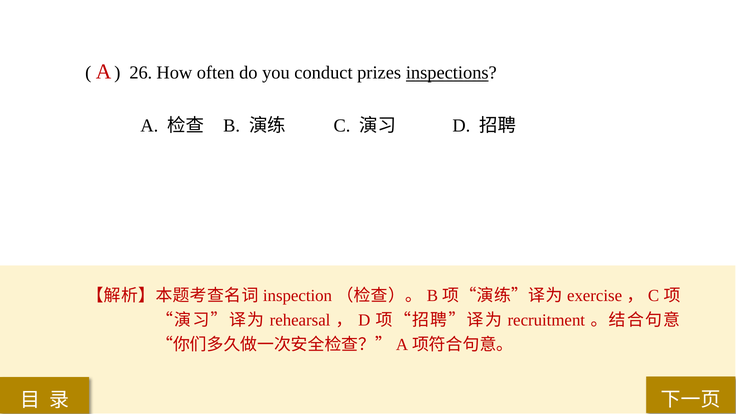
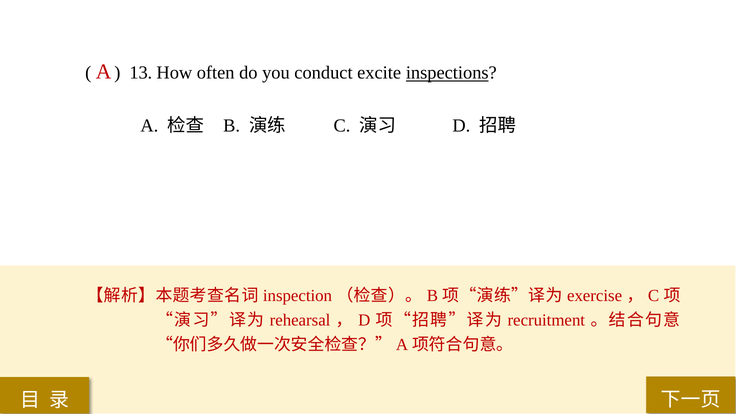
26: 26 -> 13
prizes: prizes -> excite
